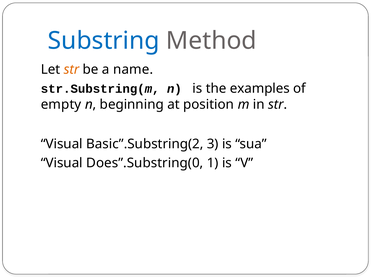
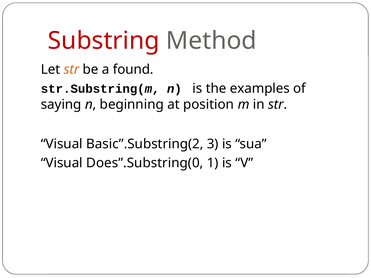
Substring colour: blue -> red
name: name -> found
empty: empty -> saying
